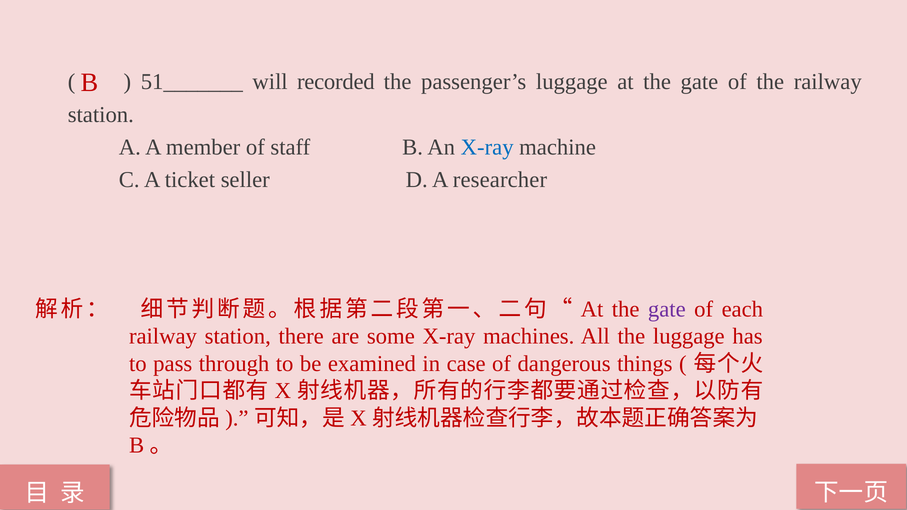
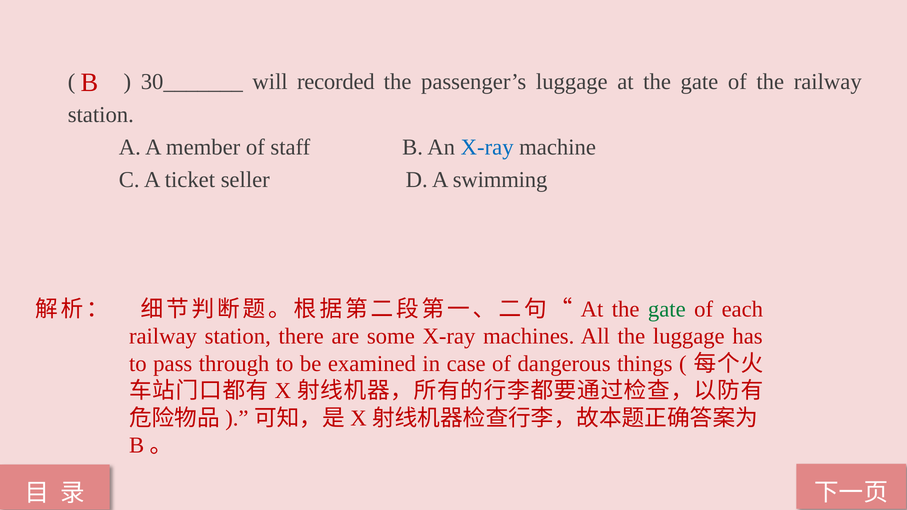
51_______: 51_______ -> 30_______
researcher: researcher -> swimming
gate at (667, 309) colour: purple -> green
